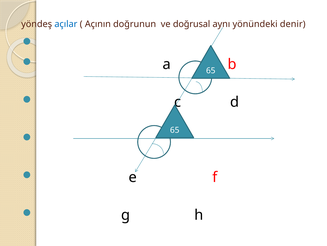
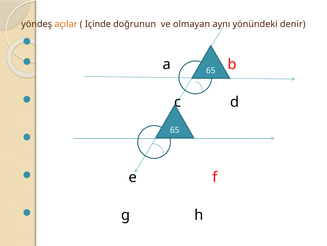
açılar colour: blue -> orange
Açının: Açının -> Içinde
doğrusal: doğrusal -> olmayan
